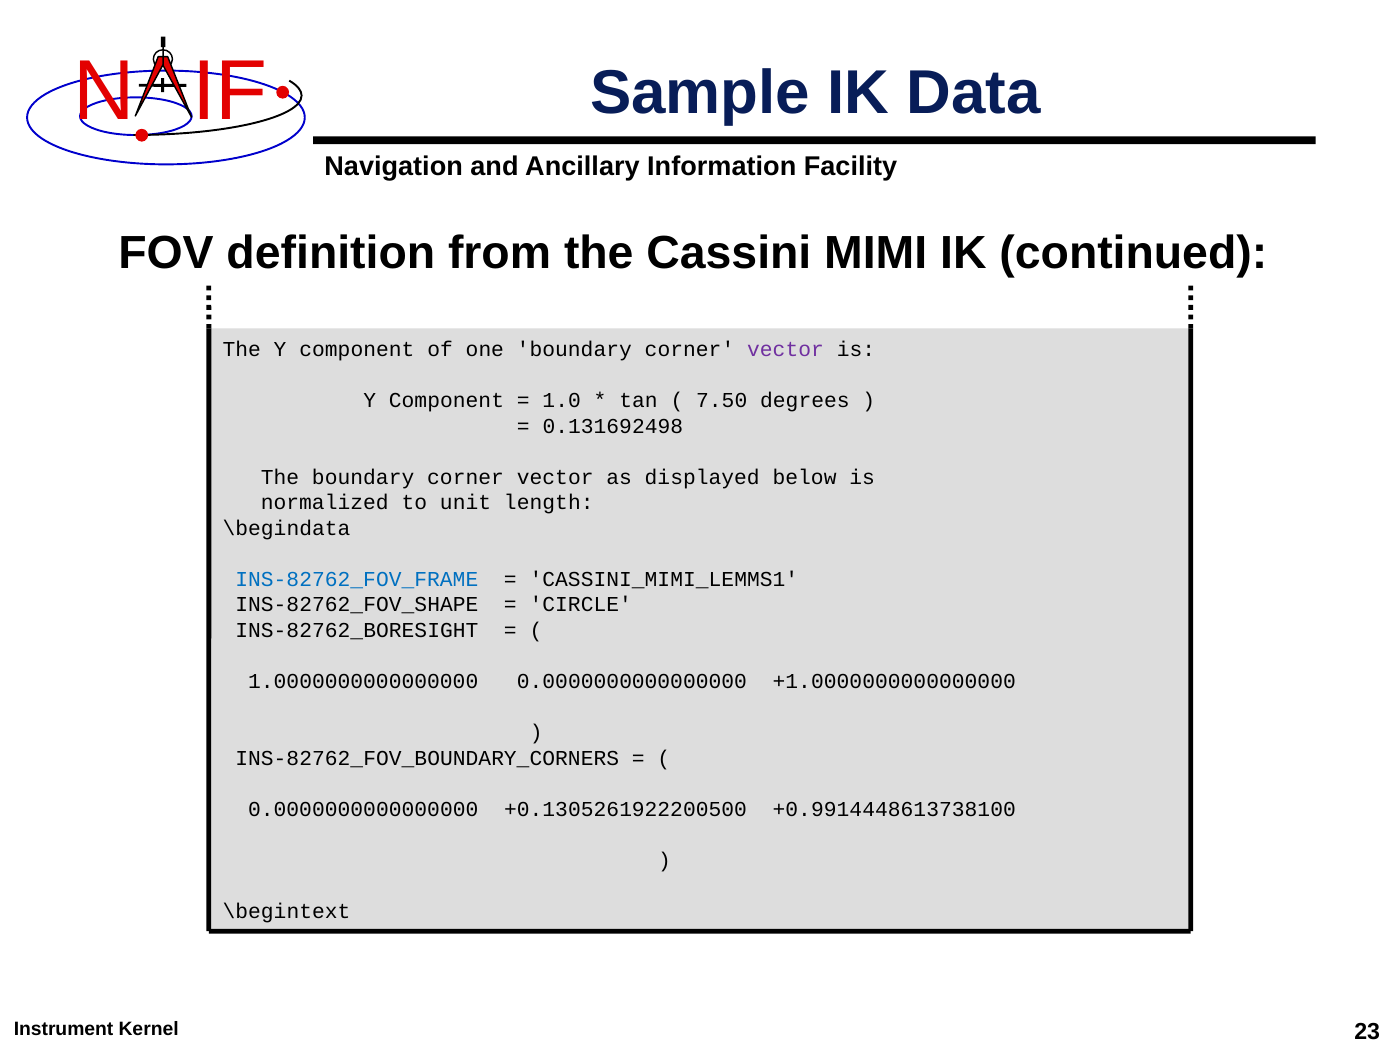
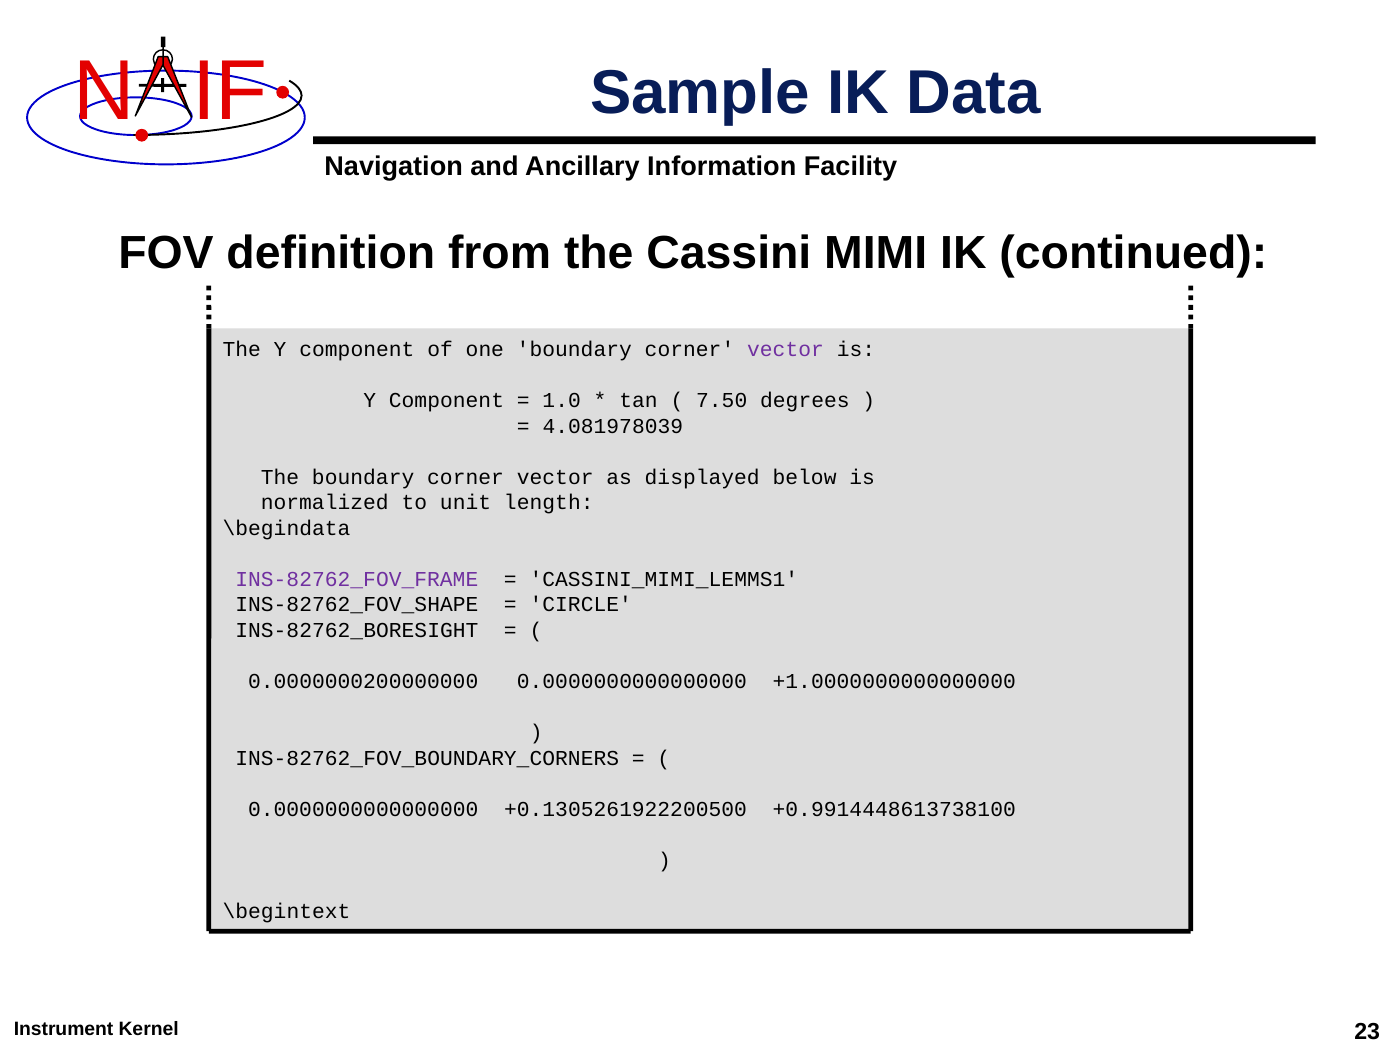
0.131692498: 0.131692498 -> 4.081978039
INS-82762_FOV_FRAME colour: blue -> purple
1.0000000000000000: 1.0000000000000000 -> 0.0000000200000000
